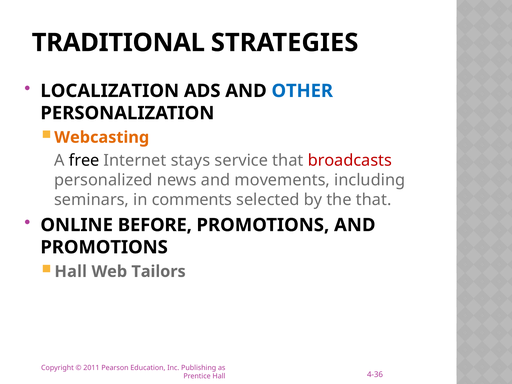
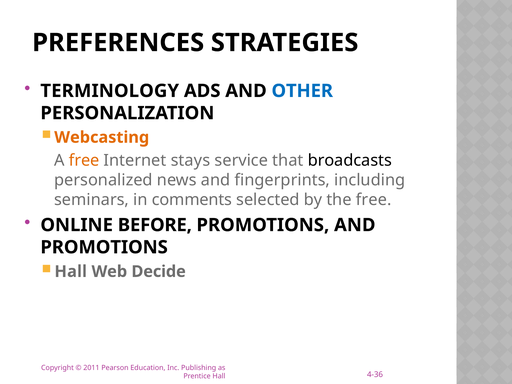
TRADITIONAL: TRADITIONAL -> PREFERENCES
LOCALIZATION: LOCALIZATION -> TERMINOLOGY
free at (84, 161) colour: black -> orange
broadcasts colour: red -> black
movements: movements -> fingerprints
the that: that -> free
Tailors: Tailors -> Decide
